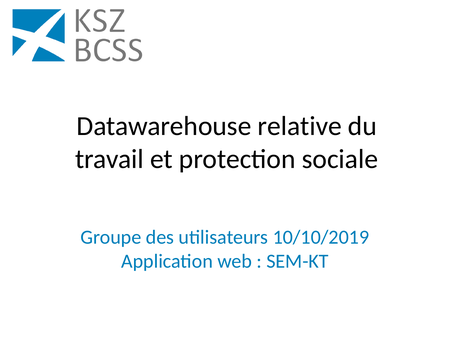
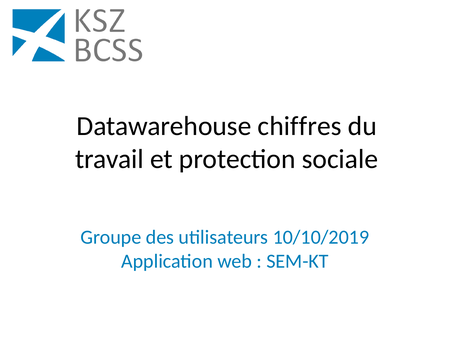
relative: relative -> chiffres
